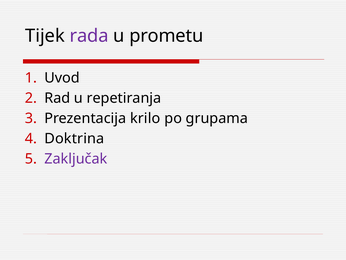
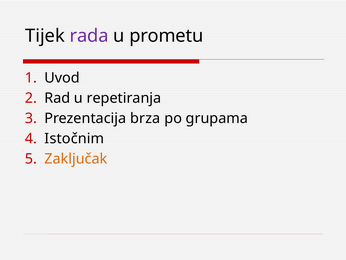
krilo: krilo -> brza
Doktrina: Doktrina -> Istočnim
Zaključak colour: purple -> orange
